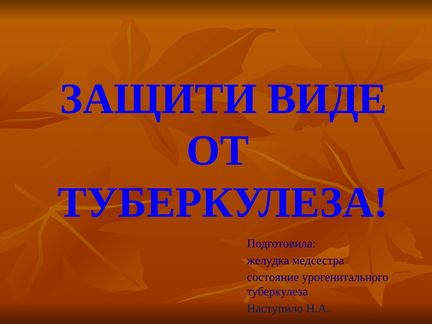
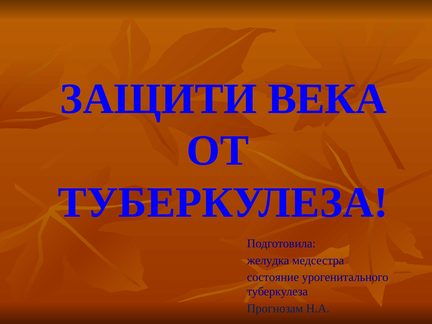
ВИДЕ: ВИДЕ -> ВЕКА
Наступило: Наступило -> Прогнозам
